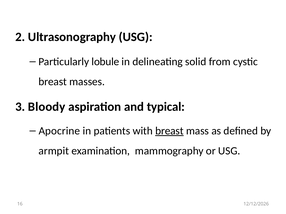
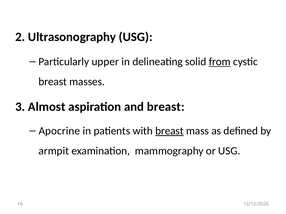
lobule: lobule -> upper
from underline: none -> present
Bloody: Bloody -> Almost
and typical: typical -> breast
